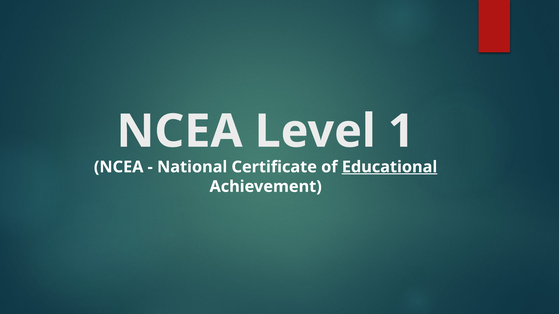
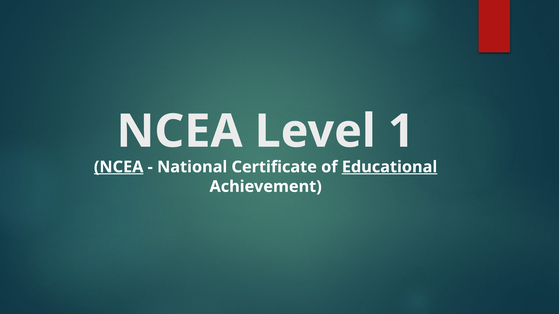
NCEA at (119, 167) underline: none -> present
